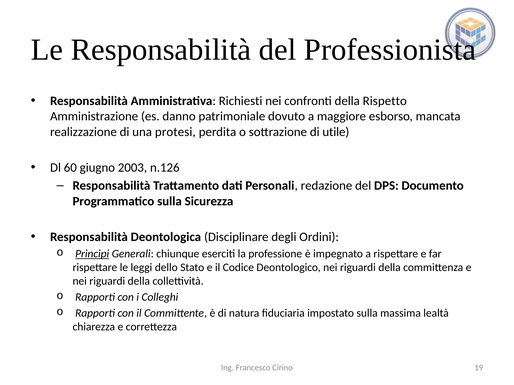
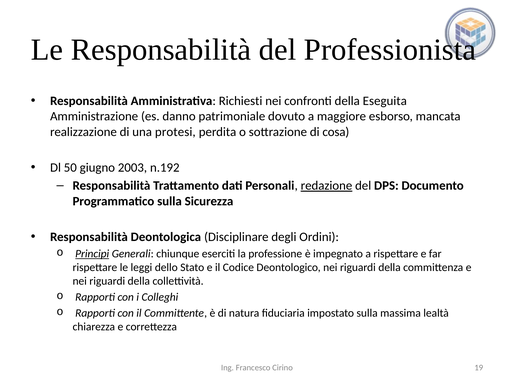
Rispetto: Rispetto -> Eseguita
utile: utile -> cosa
60: 60 -> 50
n.126: n.126 -> n.192
redazione underline: none -> present
